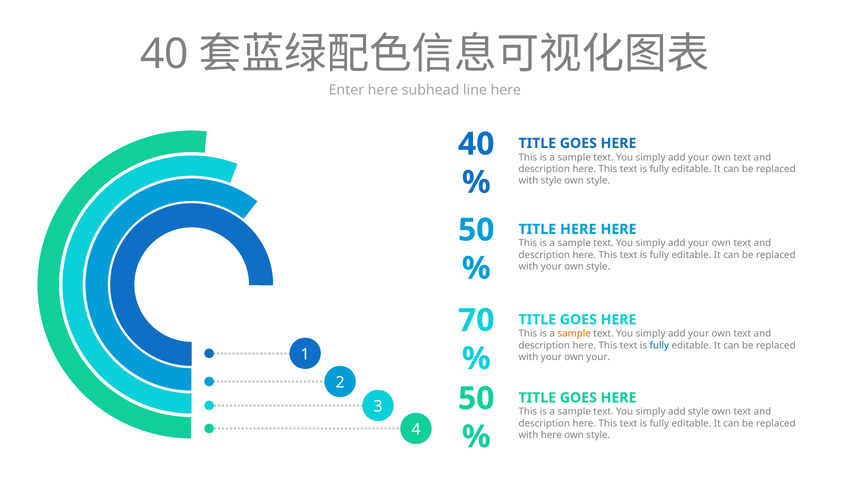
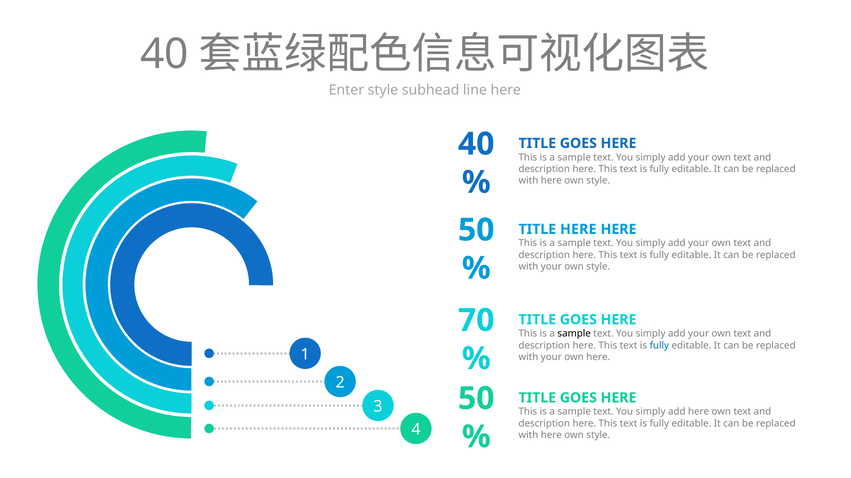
Enter here: here -> style
style at (551, 181): style -> here
sample at (574, 334) colour: orange -> black
own your: your -> here
add style: style -> here
